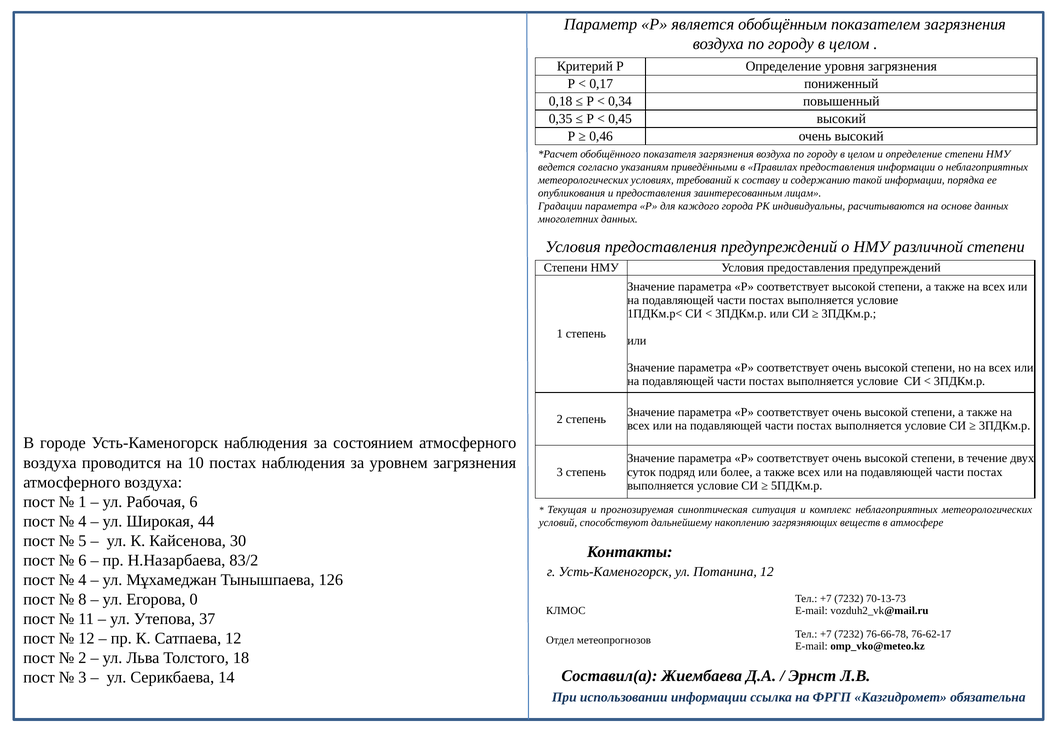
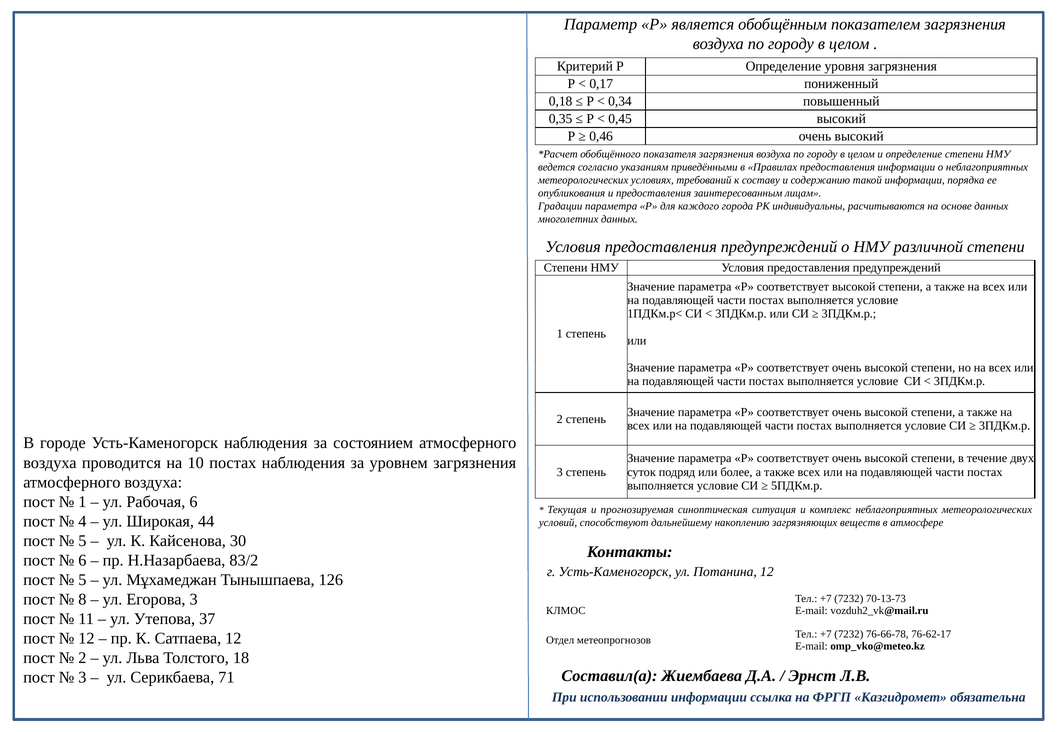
4 at (82, 580): 4 -> 5
Егорова 0: 0 -> 3
14: 14 -> 71
